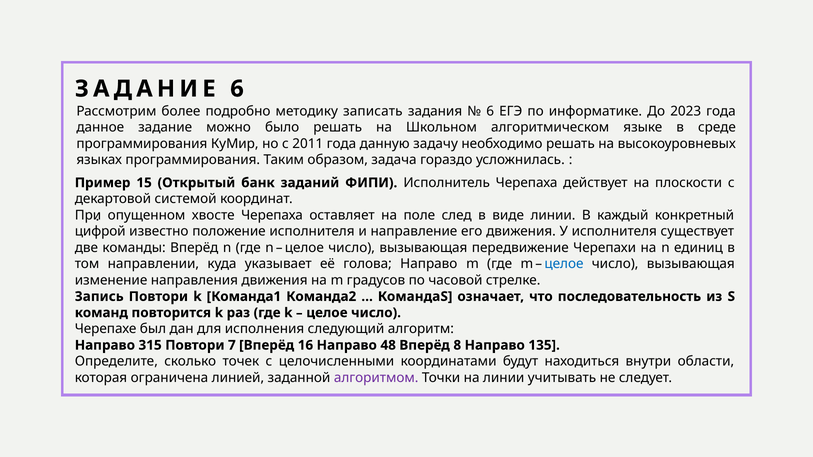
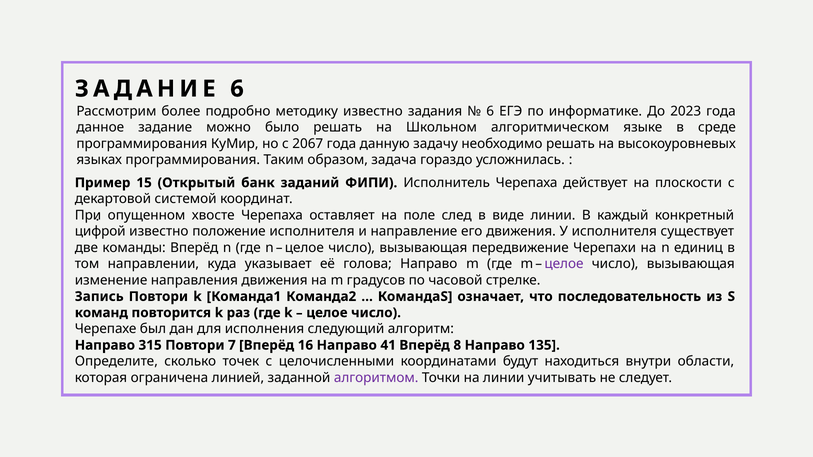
методику записать: записать -> известно
2011: 2011 -> 2067
целое at (564, 264) colour: blue -> purple
48: 48 -> 41
